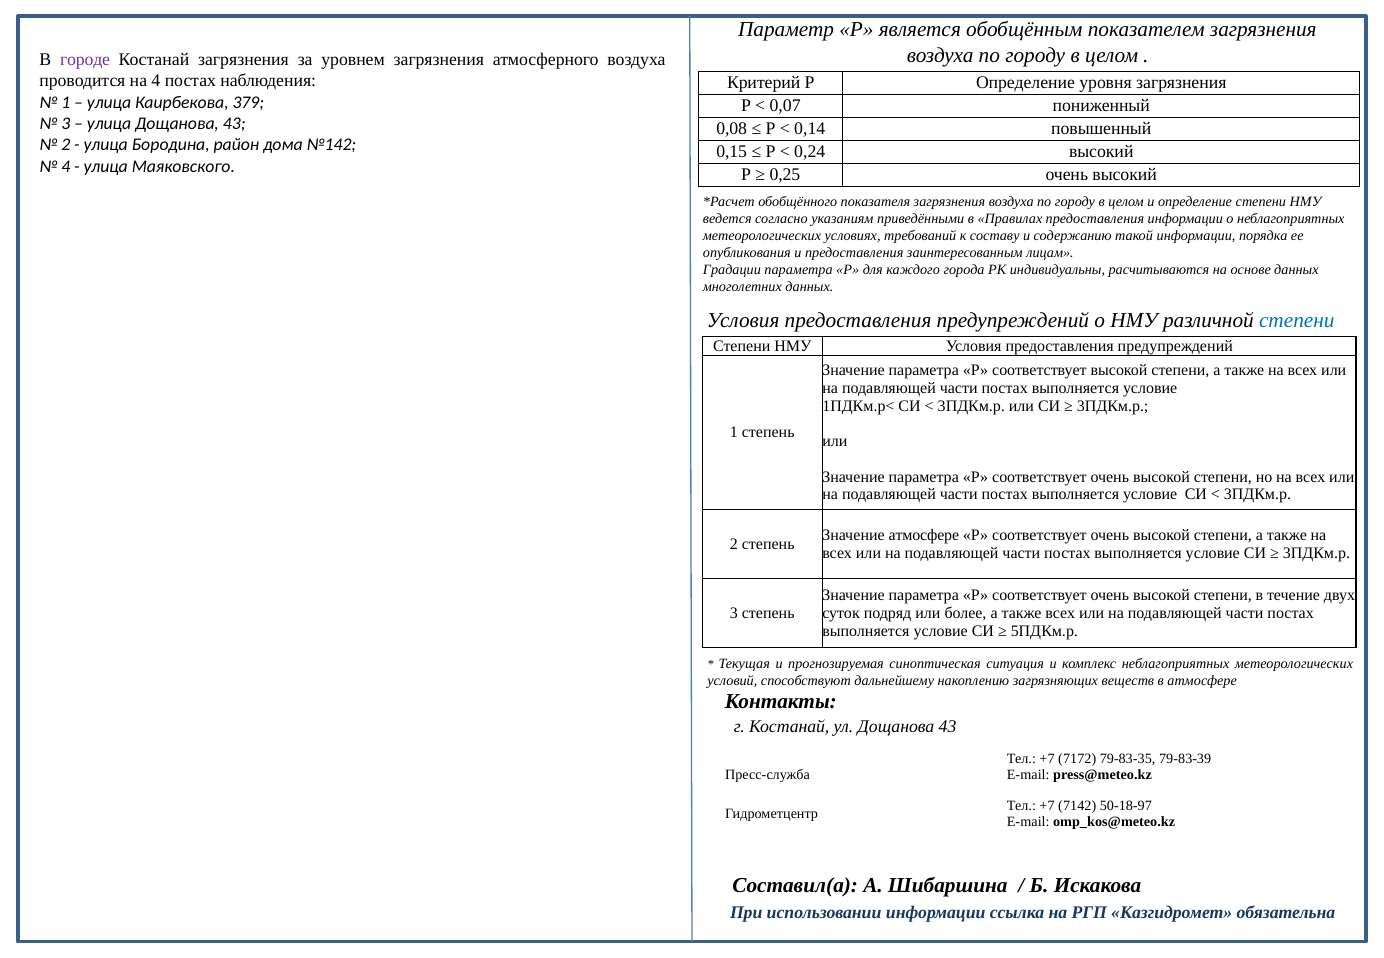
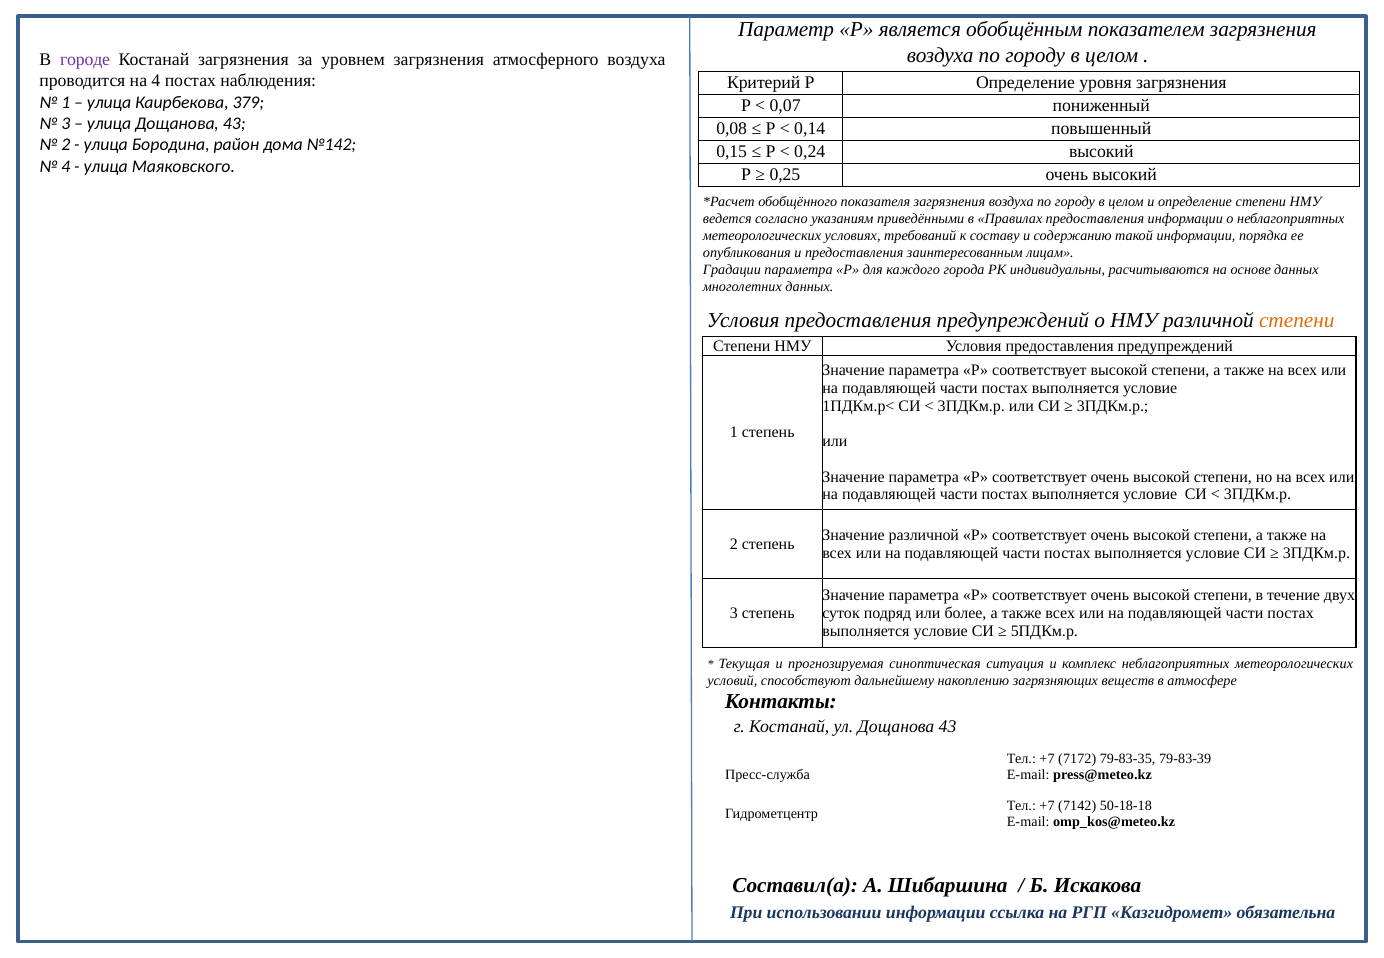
степени at (1297, 321) colour: blue -> orange
Значение атмосфере: атмосфере -> различной
50-18-97: 50-18-97 -> 50-18-18
